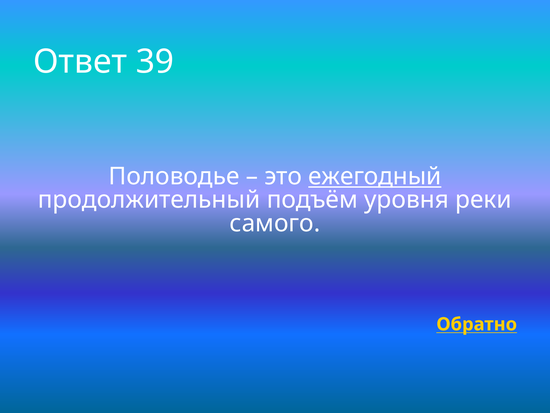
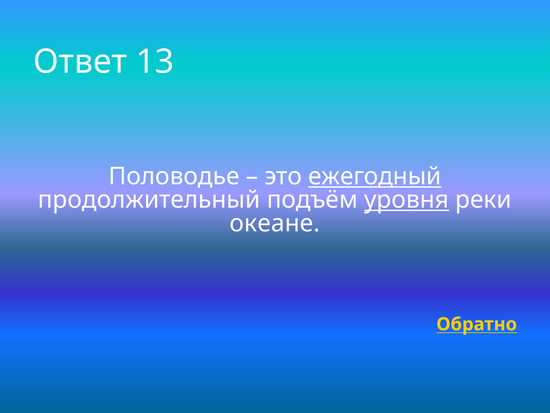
39: 39 -> 13
уровня underline: none -> present
самого: самого -> океане
